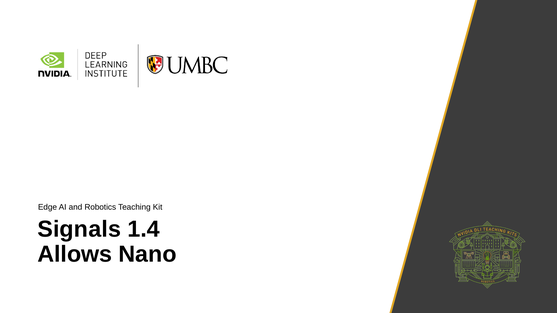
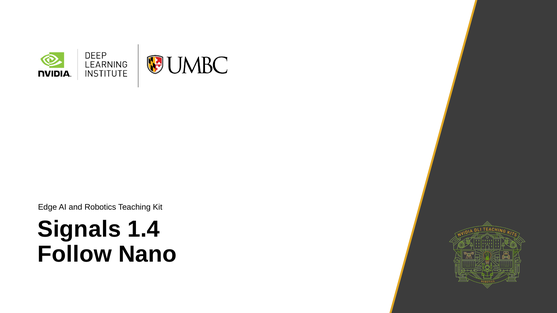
Allows: Allows -> Follow
